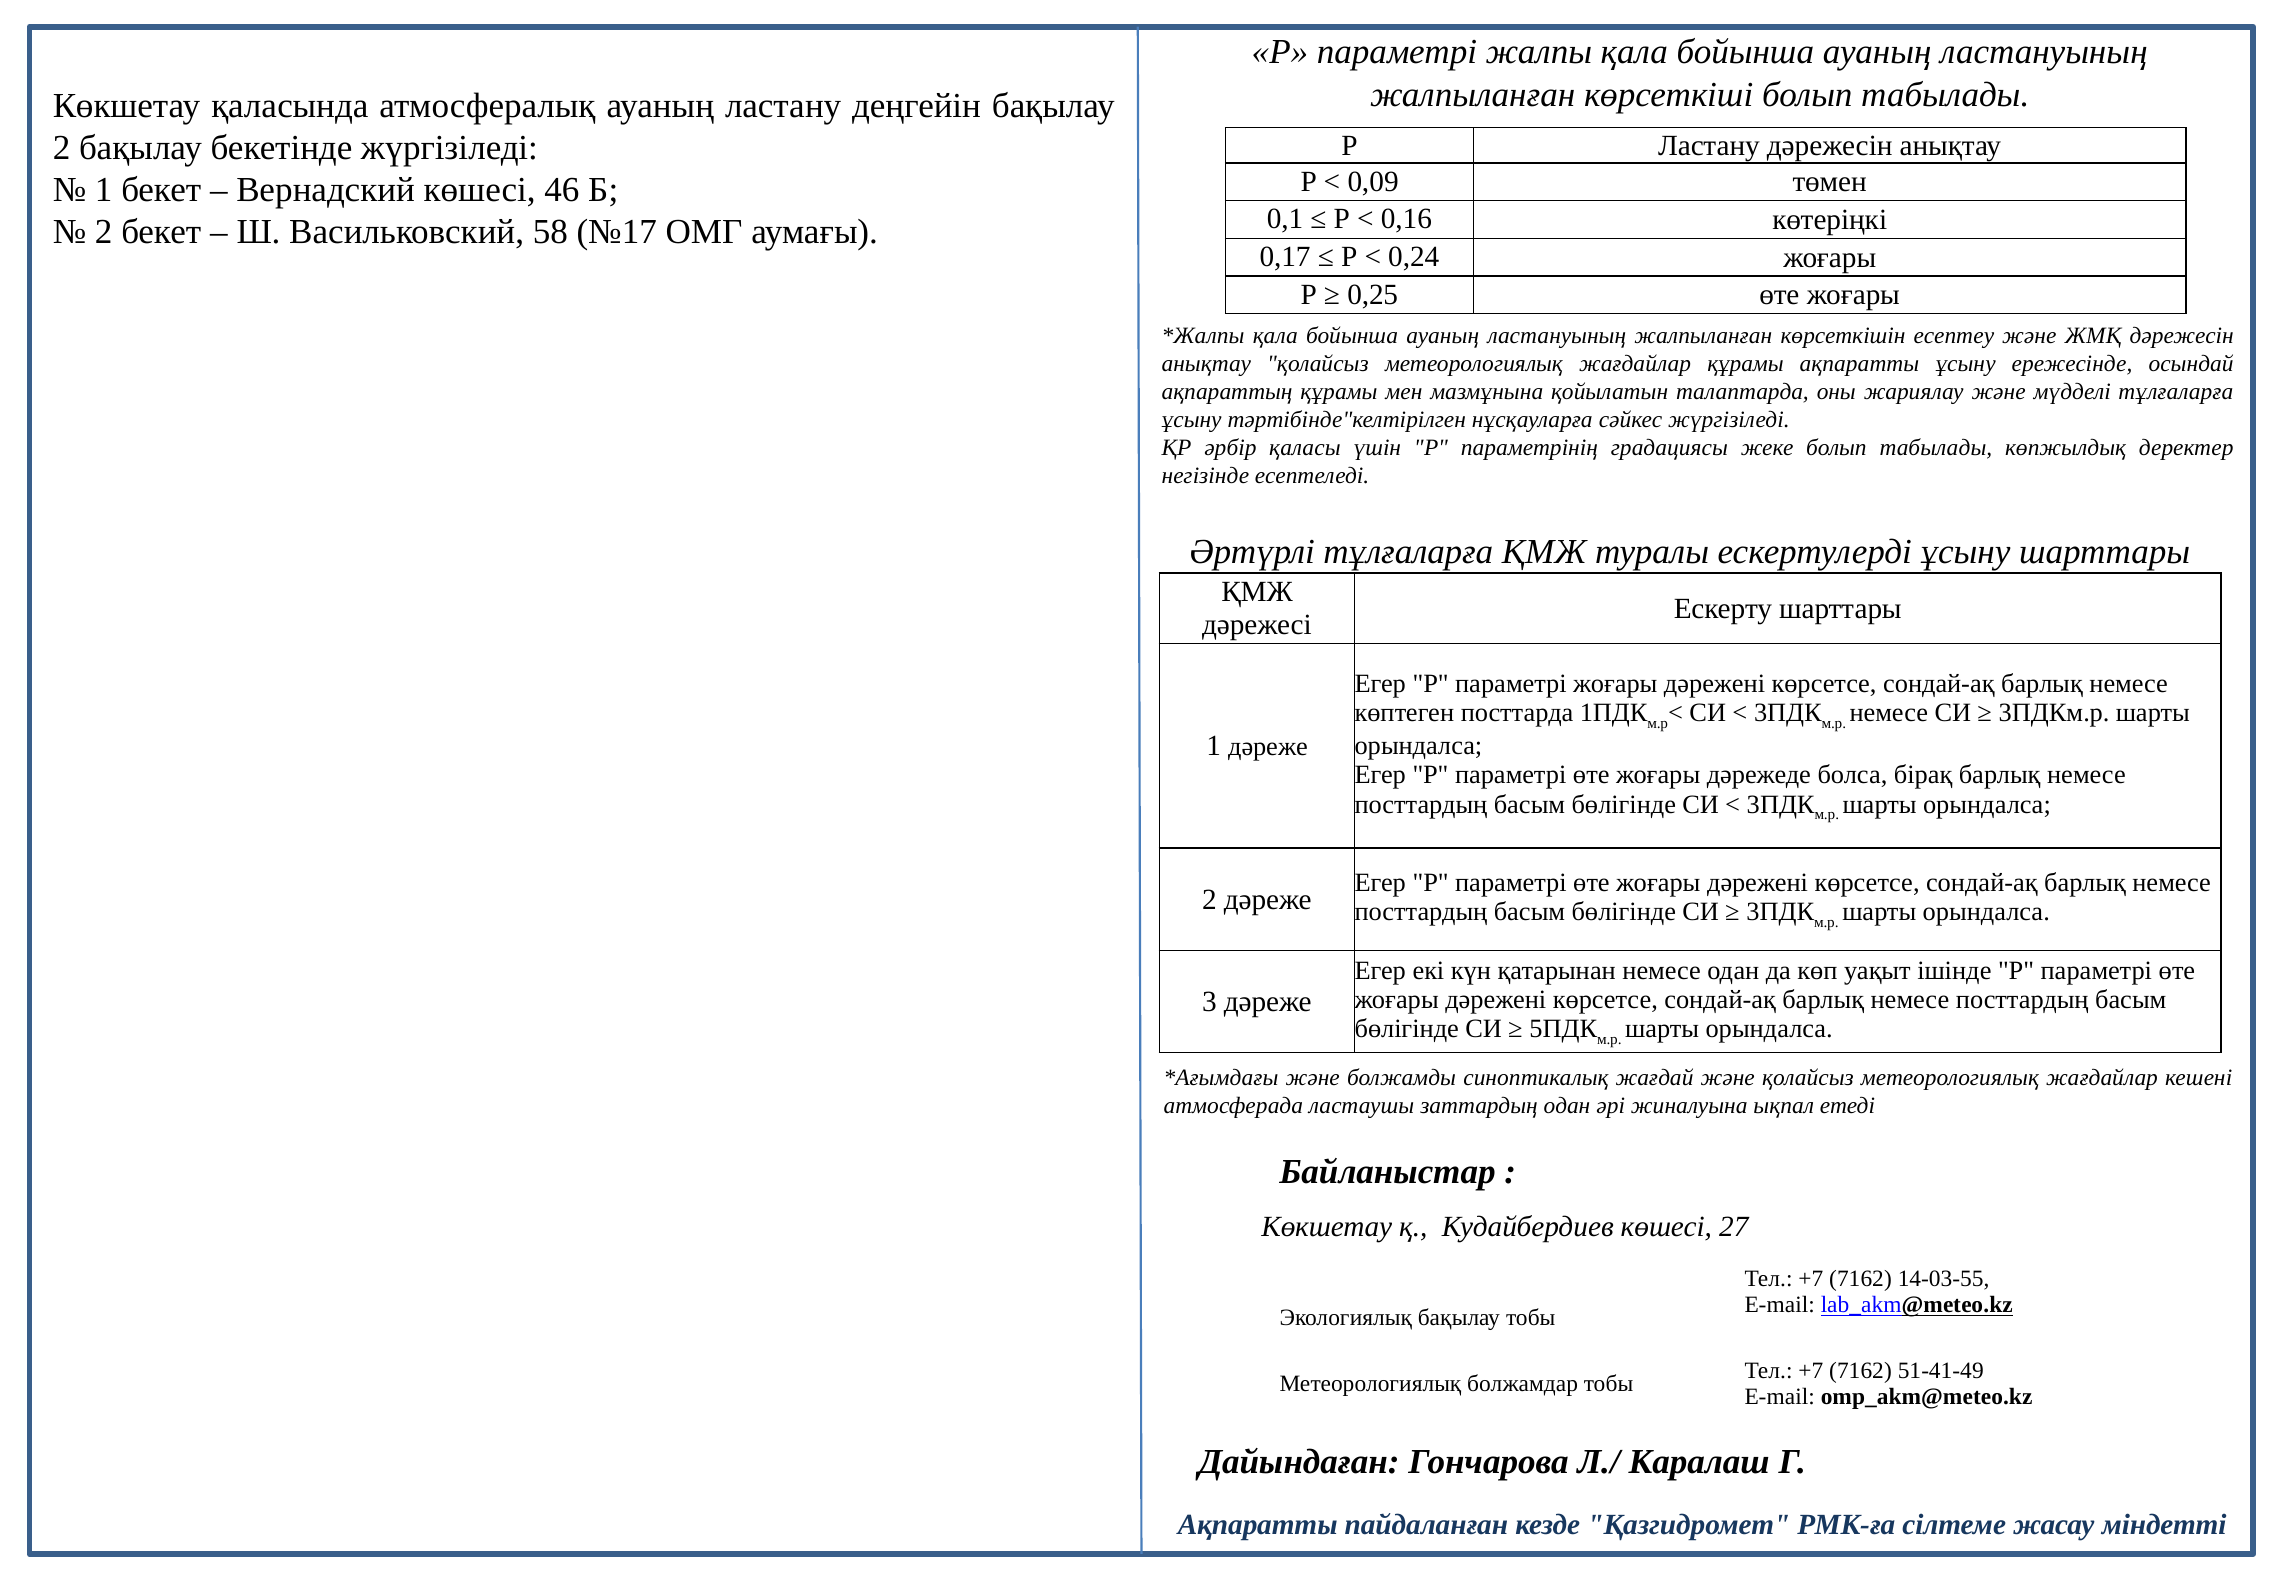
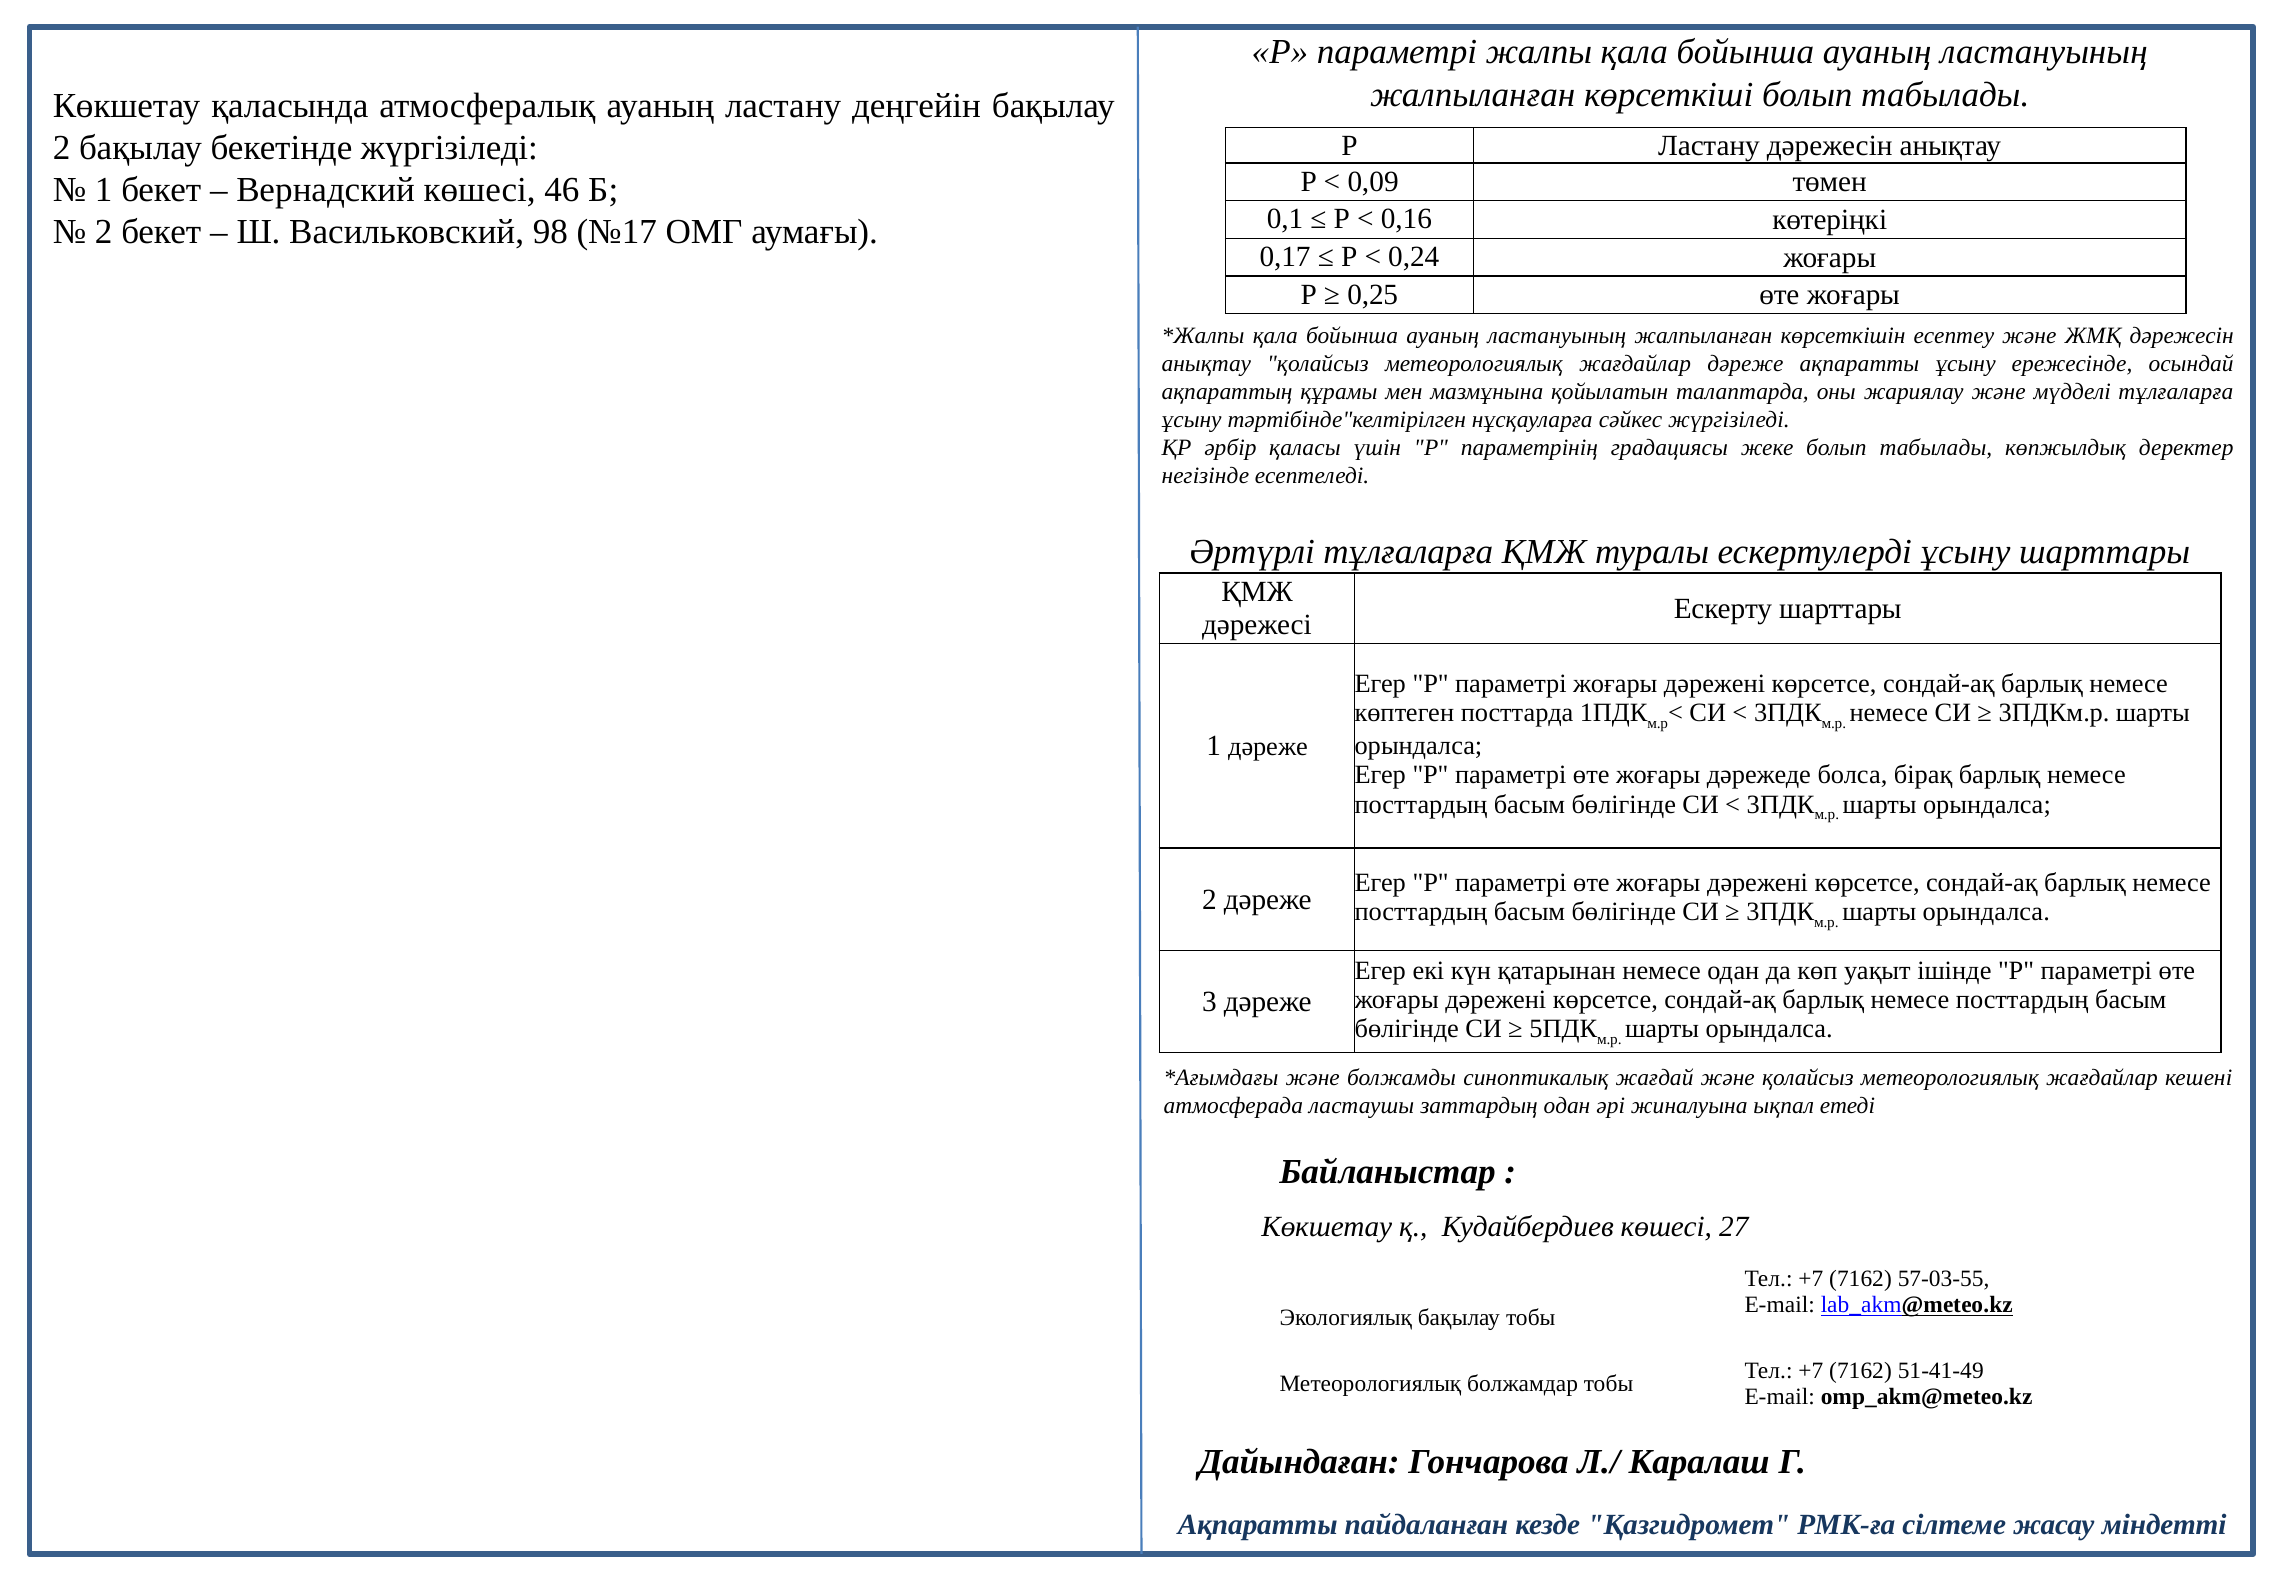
58: 58 -> 98
жағдайлар құрамы: құрамы -> дәреже
14-03-55: 14-03-55 -> 57-03-55
